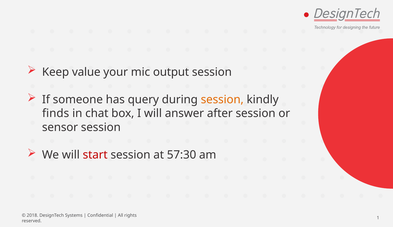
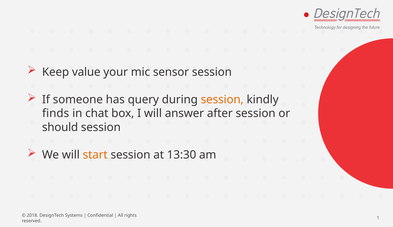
output: output -> sensor
sensor: sensor -> should
start colour: red -> orange
57:30: 57:30 -> 13:30
